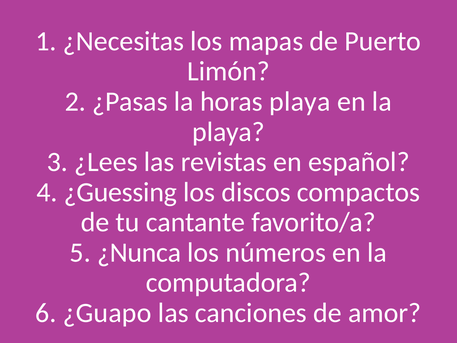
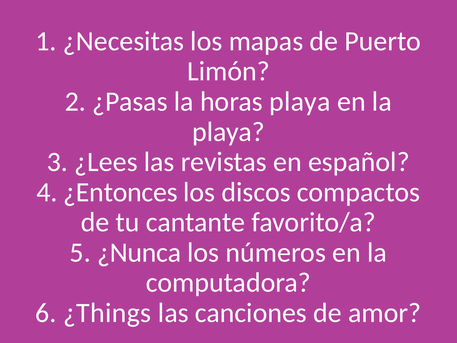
¿Guessing: ¿Guessing -> ¿Entonces
¿Guapo: ¿Guapo -> ¿Things
